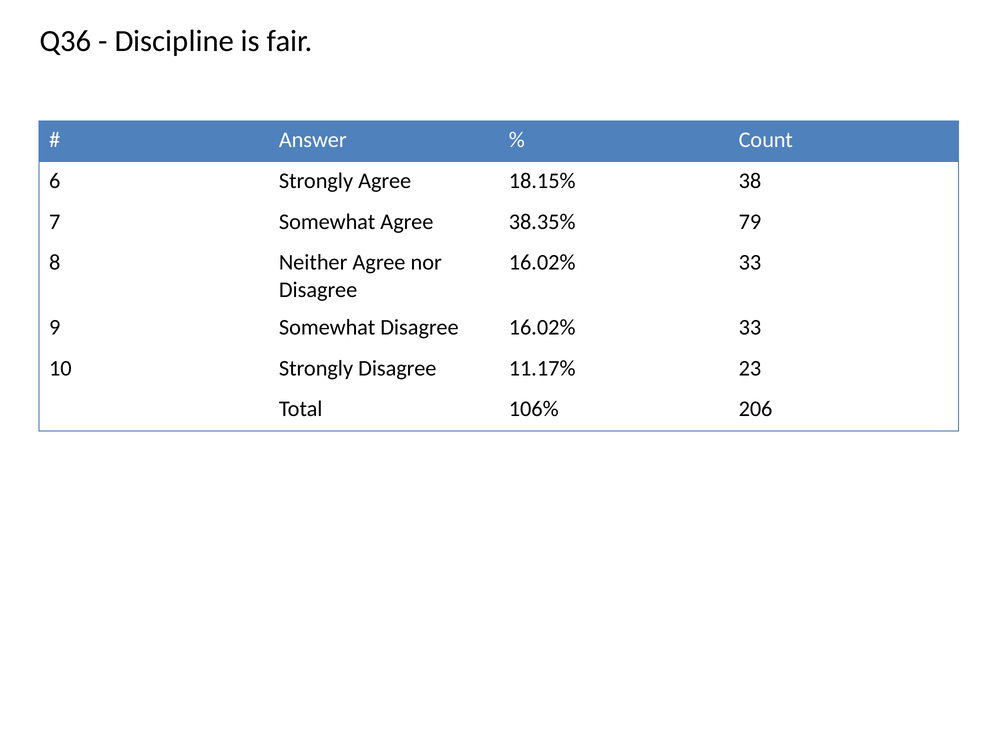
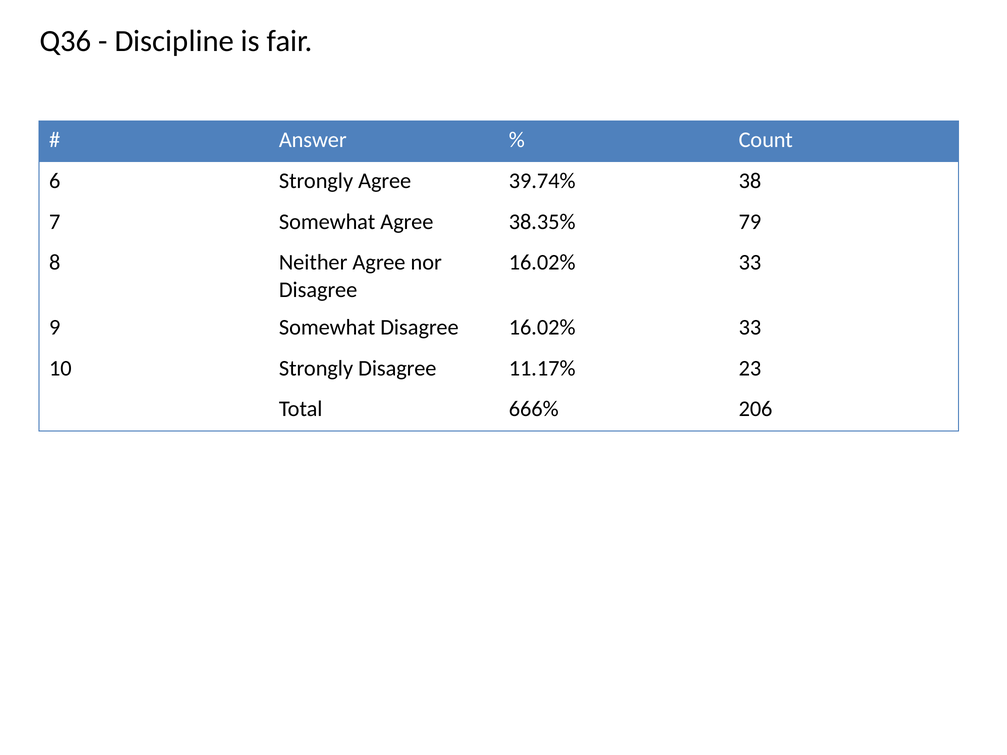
18.15%: 18.15% -> 39.74%
106%: 106% -> 666%
